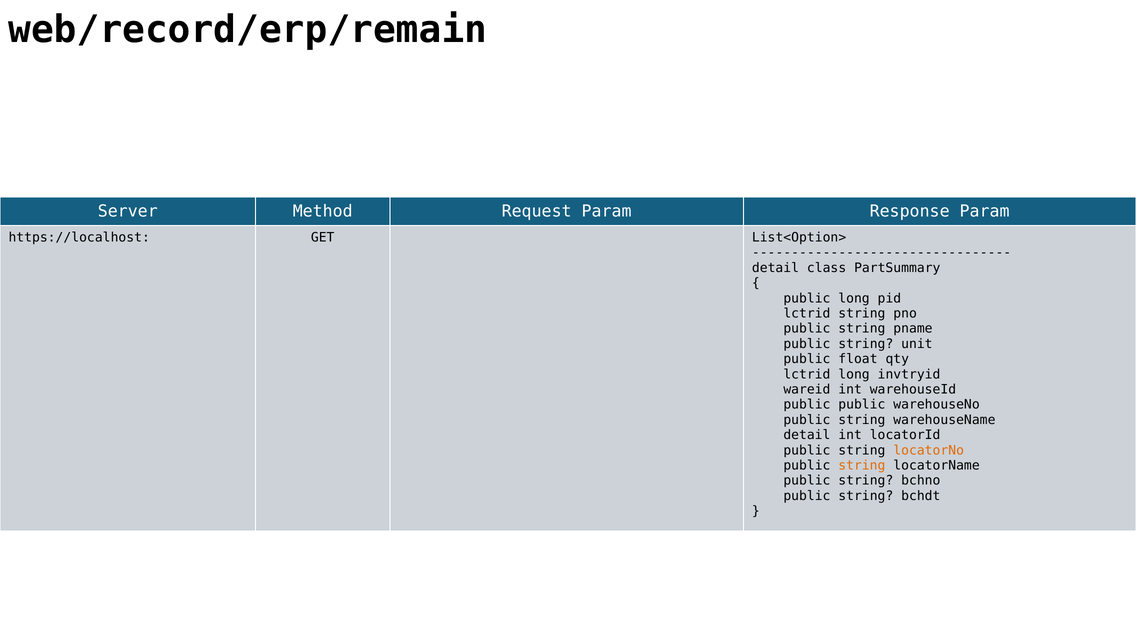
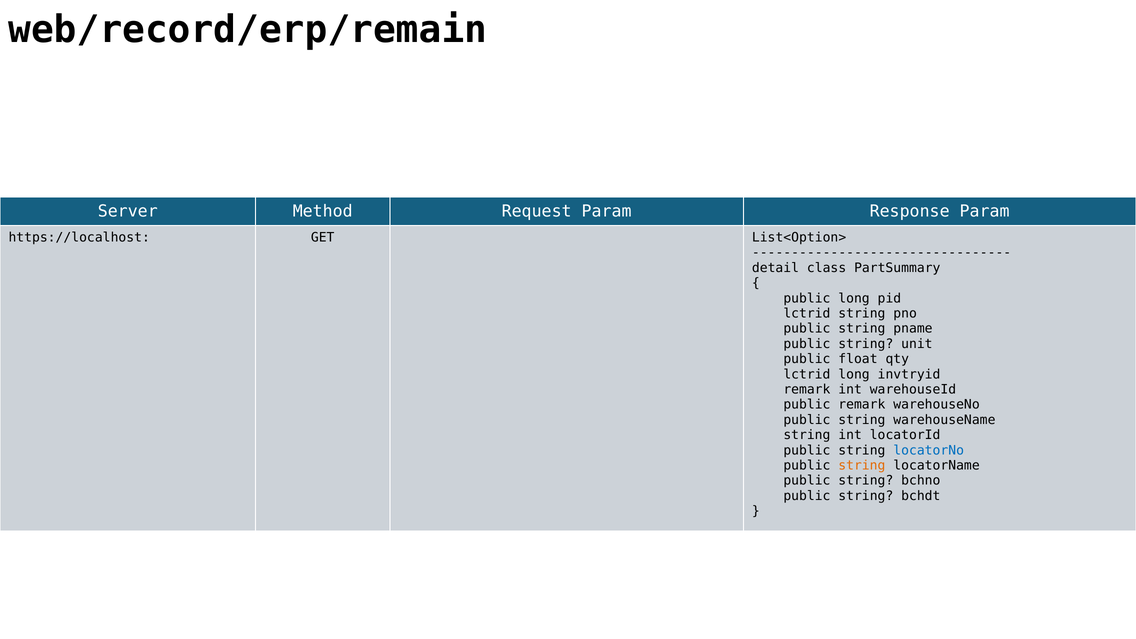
wareid at (807, 389): wareid -> remark
public public: public -> remark
detail at (807, 435): detail -> string
locatorNo colour: orange -> blue
